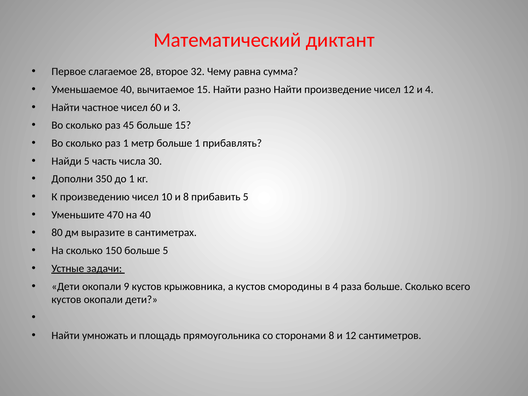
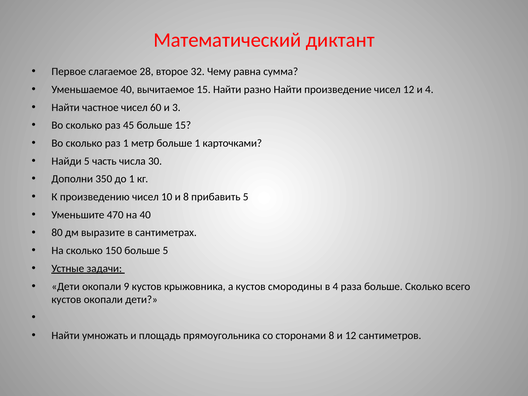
прибавлять: прибавлять -> карточками
